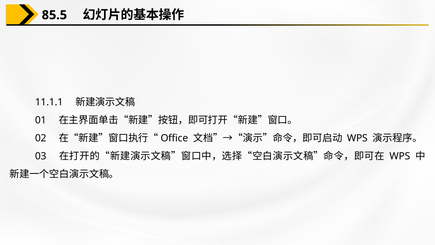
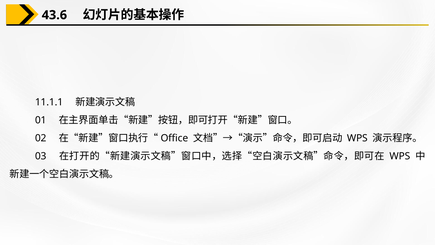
85.5: 85.5 -> 43.6
